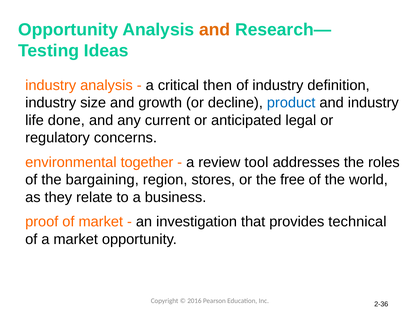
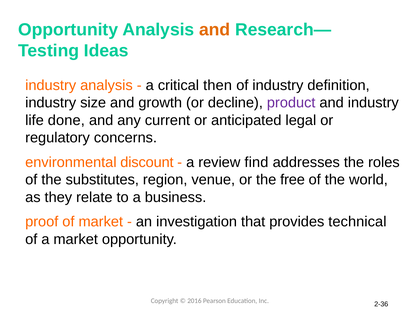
product colour: blue -> purple
together: together -> discount
tool: tool -> find
bargaining: bargaining -> substitutes
stores: stores -> venue
